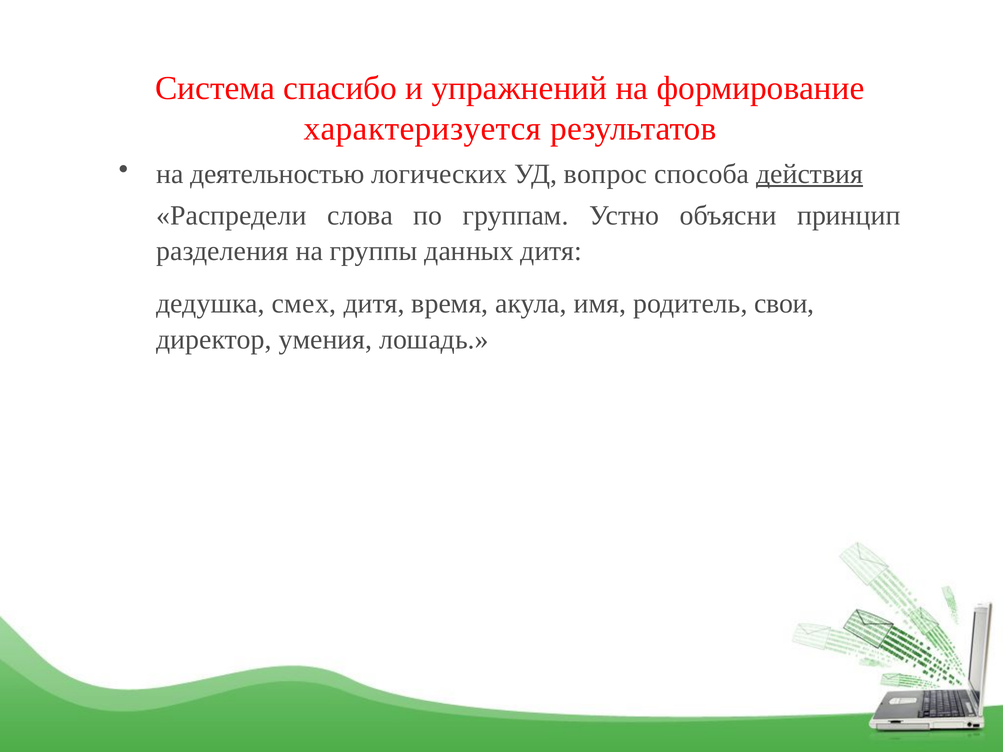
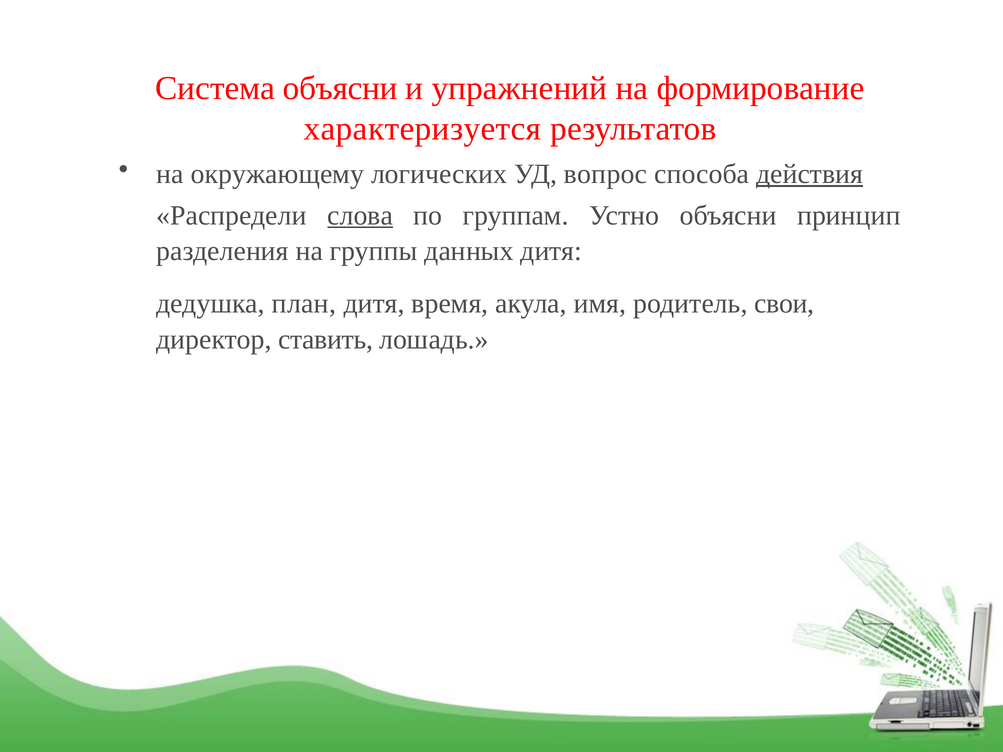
Система спасибо: спасибо -> объясни
деятельностью: деятельностью -> окружающему
слова underline: none -> present
смех: смех -> план
умения: умения -> ставить
